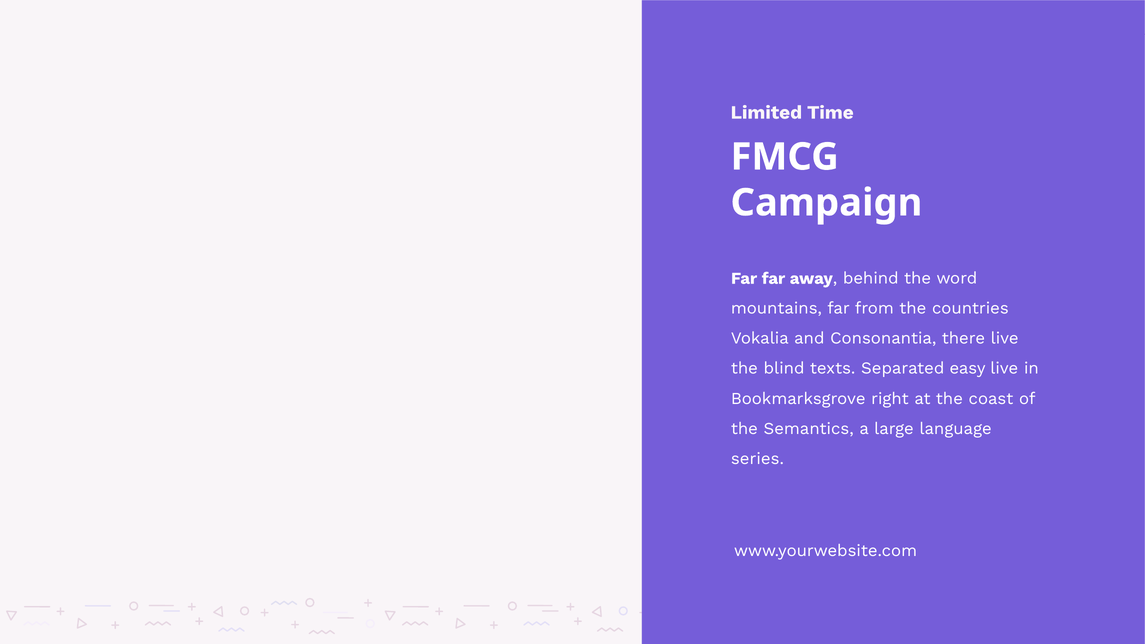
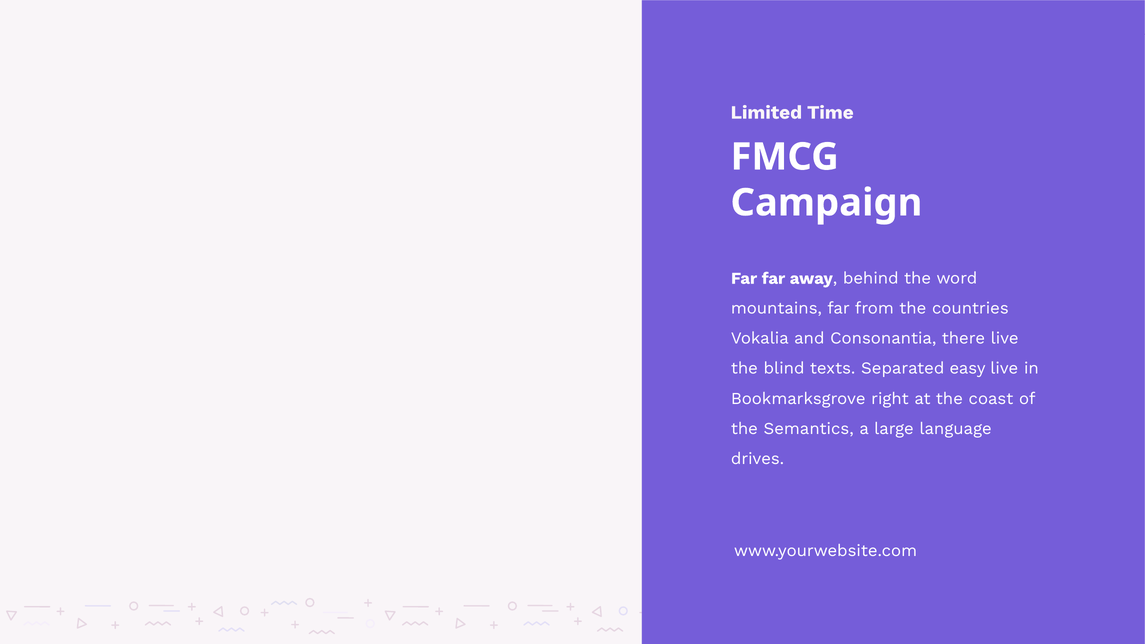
series: series -> drives
